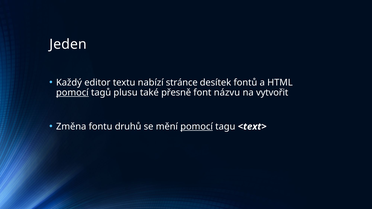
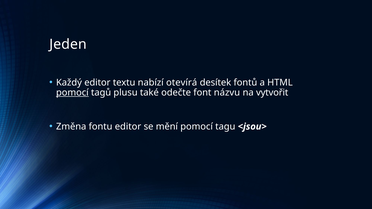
stránce: stránce -> otevírá
přesně: přesně -> odečte
fontu druhů: druhů -> editor
pomocí at (197, 127) underline: present -> none
<text>: <text> -> <jsou>
